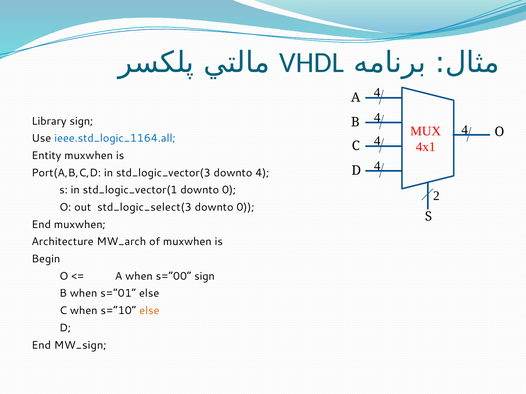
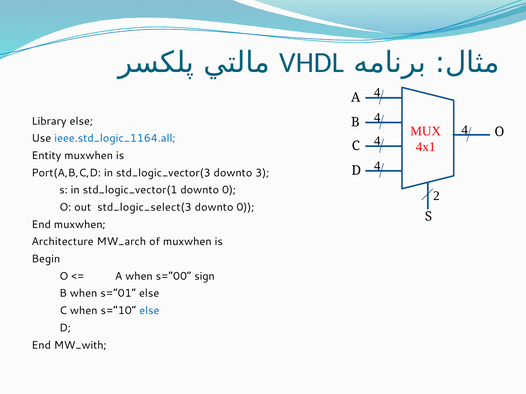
Library sign: sign -> else
downto 4: 4 -> 3
else at (149, 311) colour: orange -> blue
MW_sign: MW_sign -> MW_with
